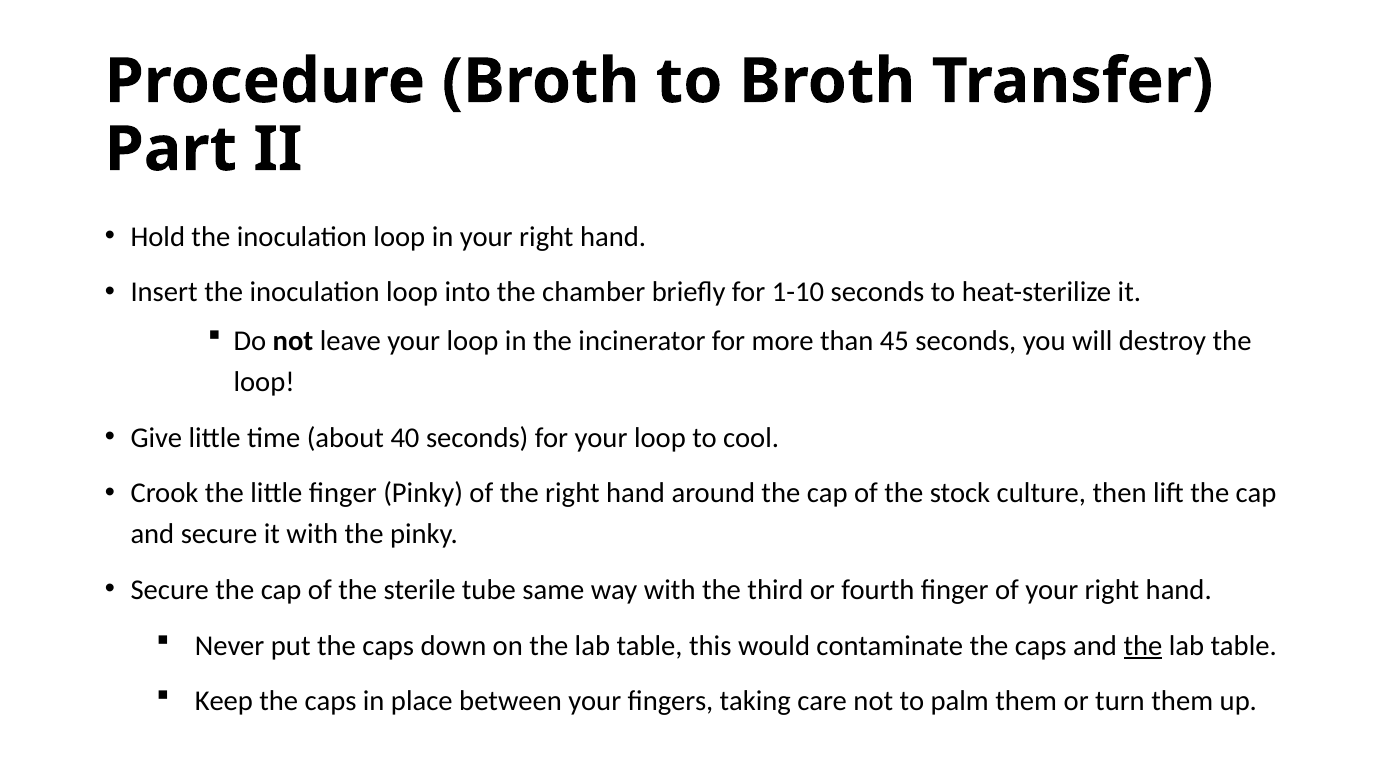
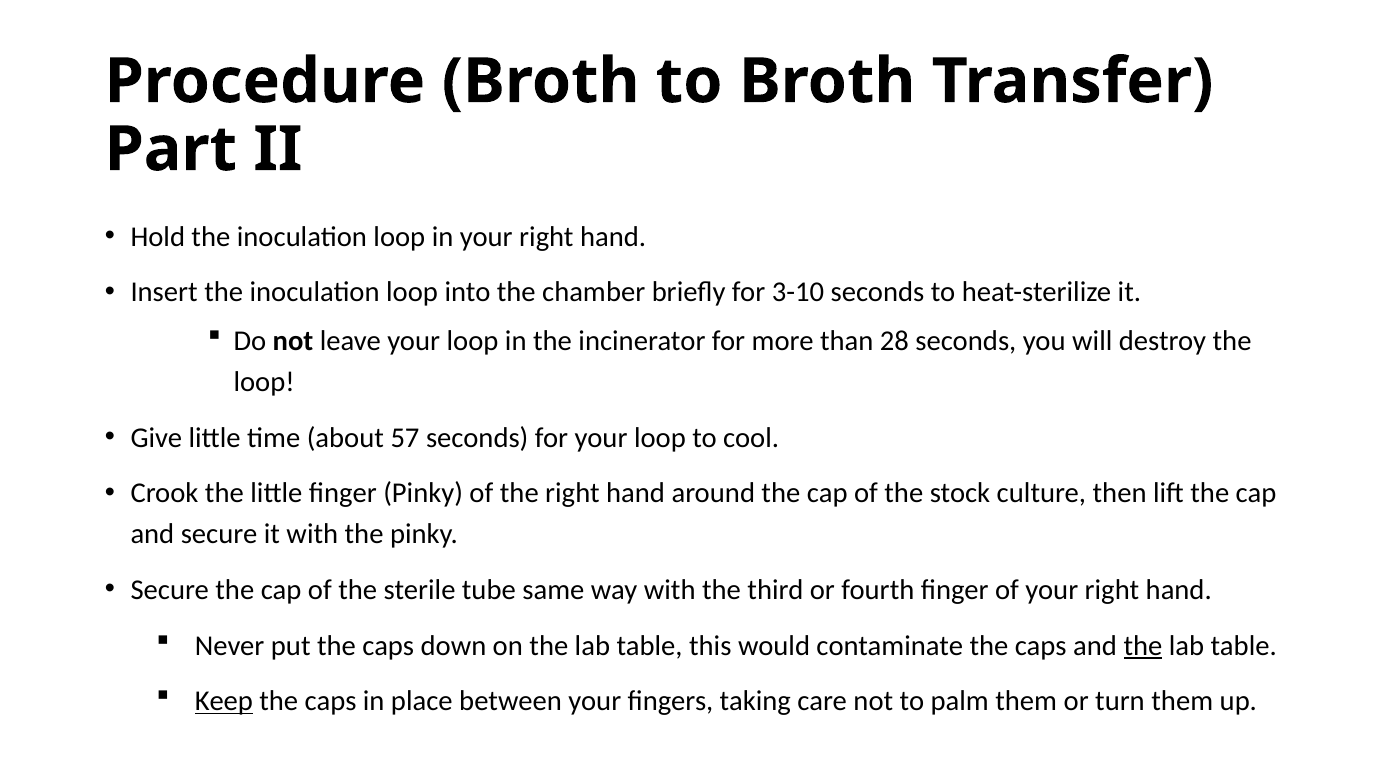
1-10: 1-10 -> 3-10
45: 45 -> 28
40: 40 -> 57
Keep underline: none -> present
